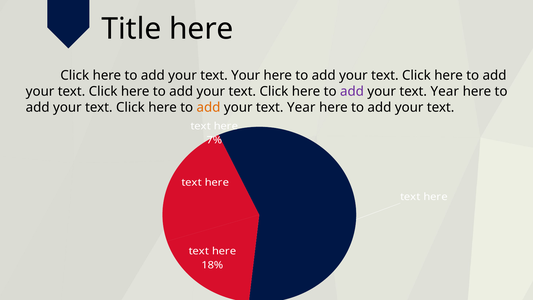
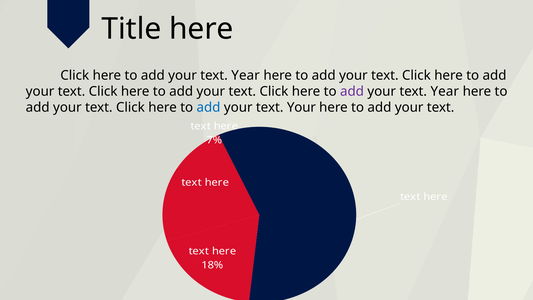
Your at (246, 75): Your -> Year
add at (209, 107) colour: orange -> blue
Year at (301, 107): Year -> Your
